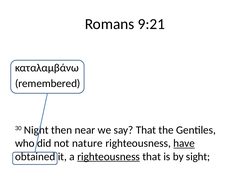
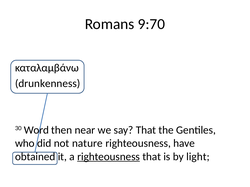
9:21: 9:21 -> 9:70
remembered: remembered -> drunkenness
Night: Night -> Word
have underline: present -> none
sight: sight -> light
